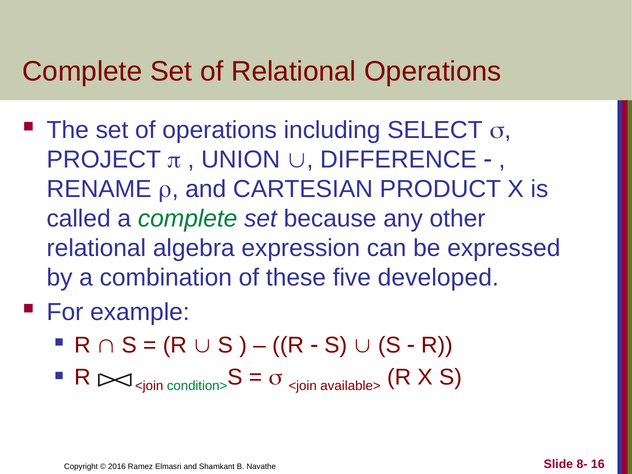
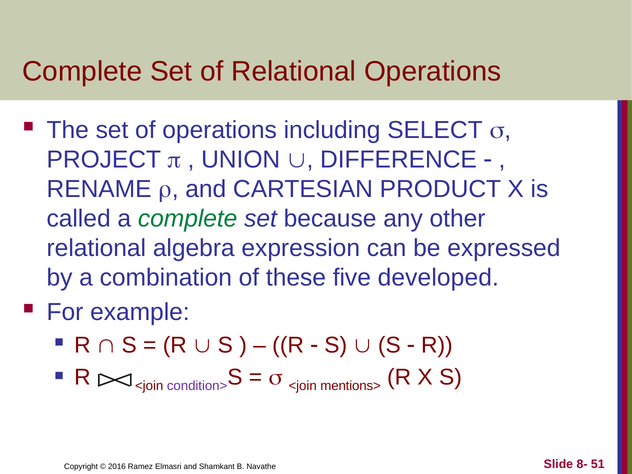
condition> colour: green -> purple
available>: available> -> mentions>
16: 16 -> 51
